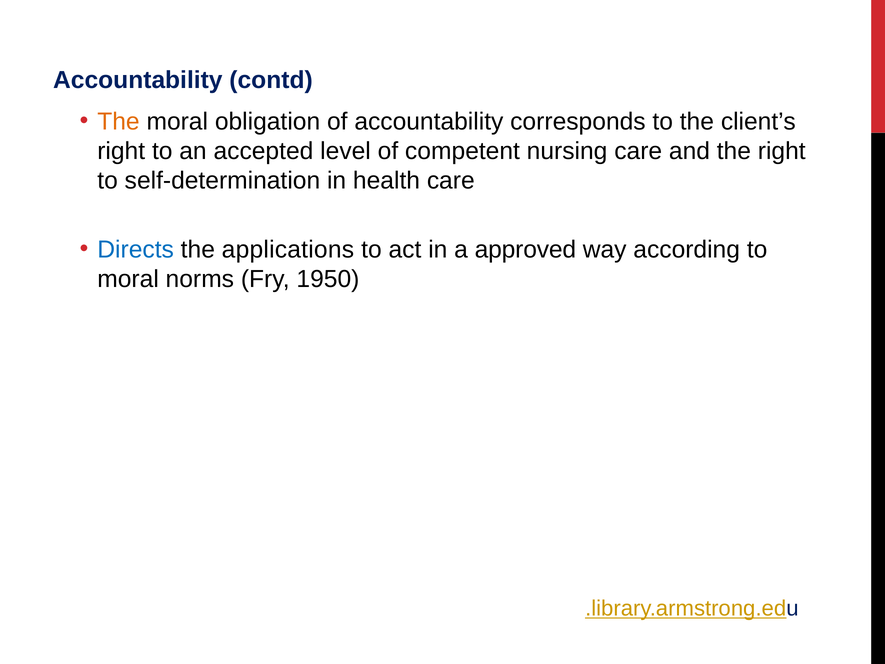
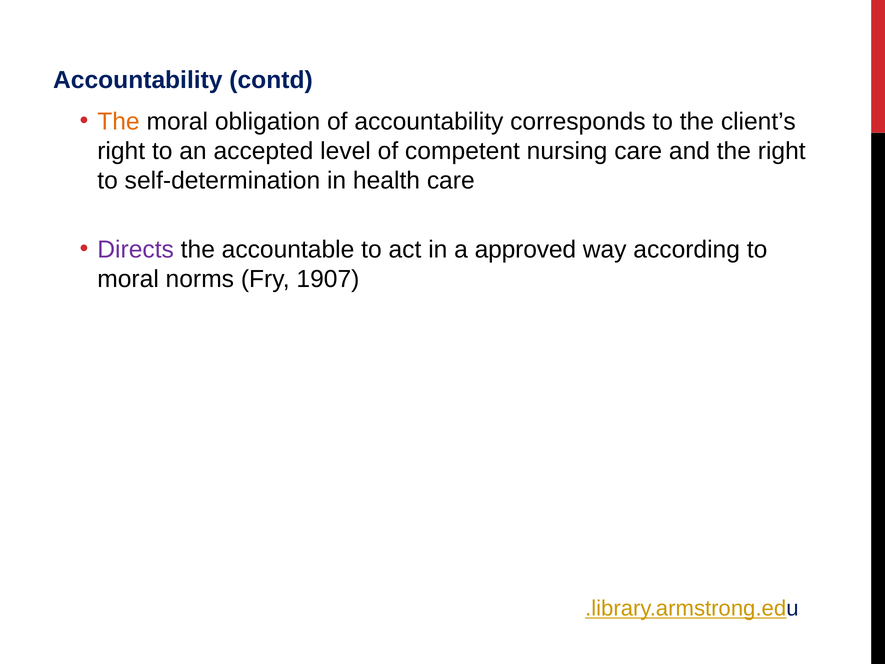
Directs colour: blue -> purple
applications: applications -> accountable
1950: 1950 -> 1907
